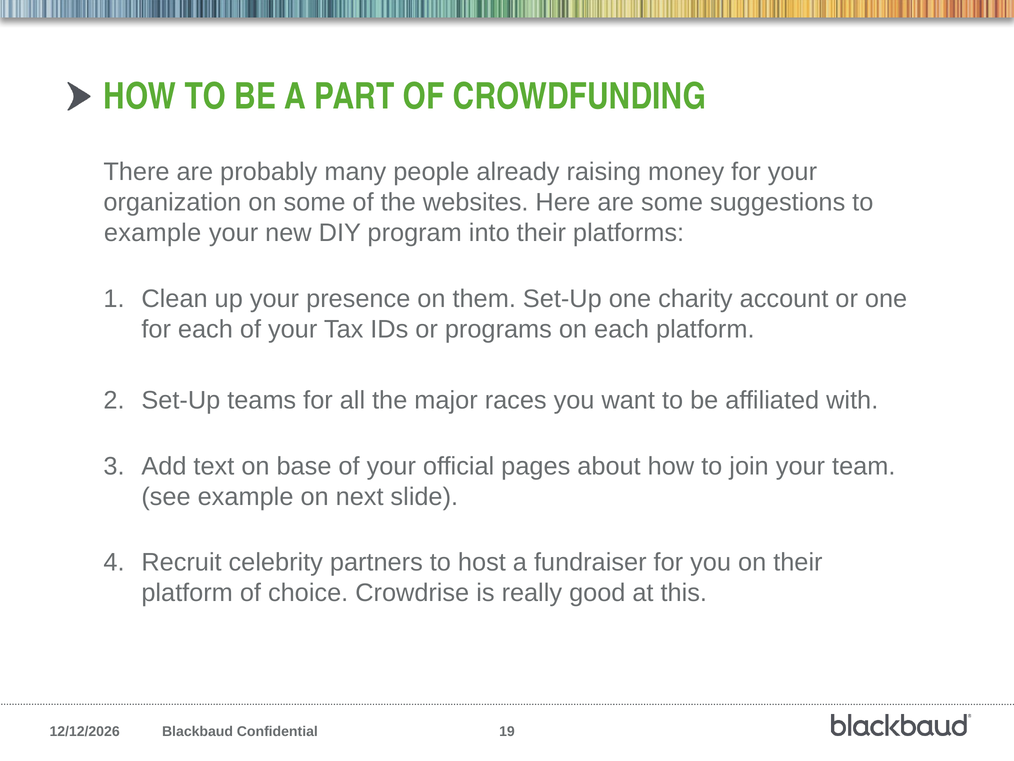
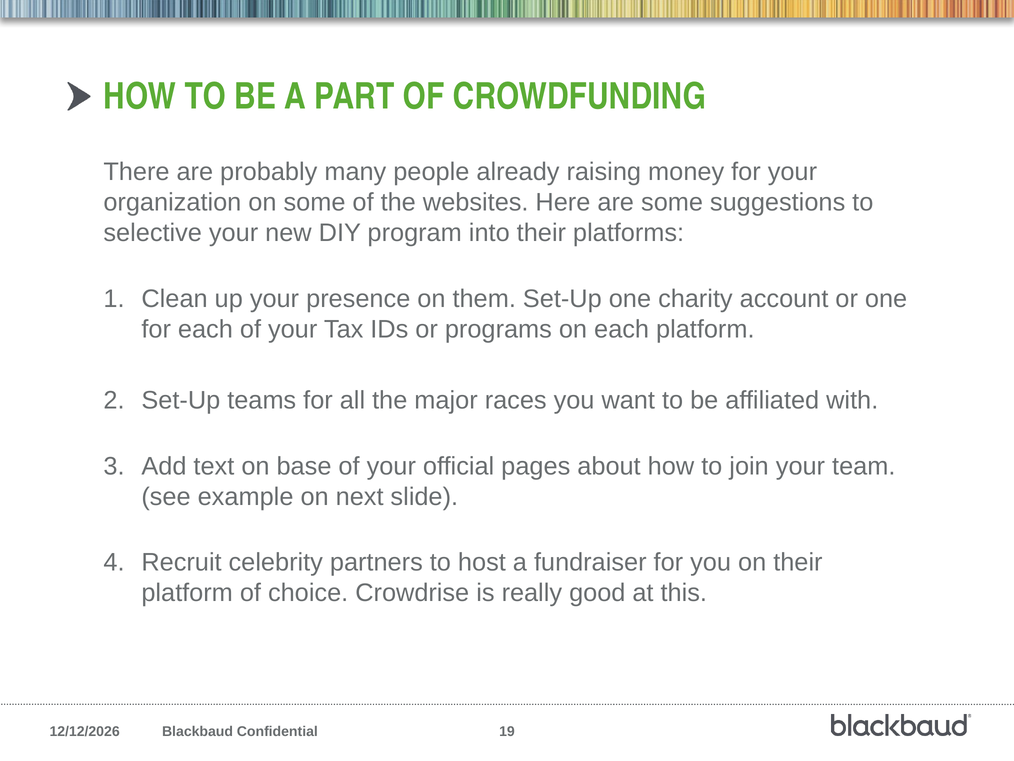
example at (153, 233): example -> selective
